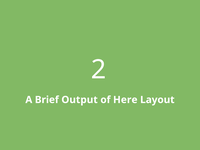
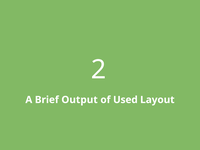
Here: Here -> Used
